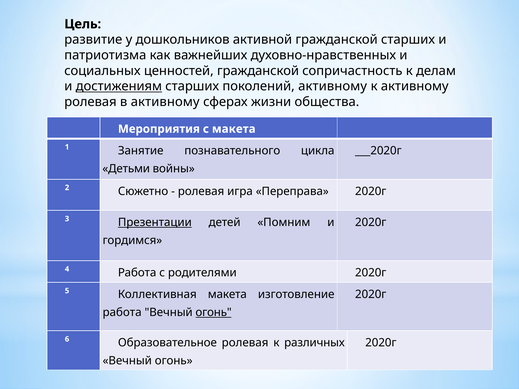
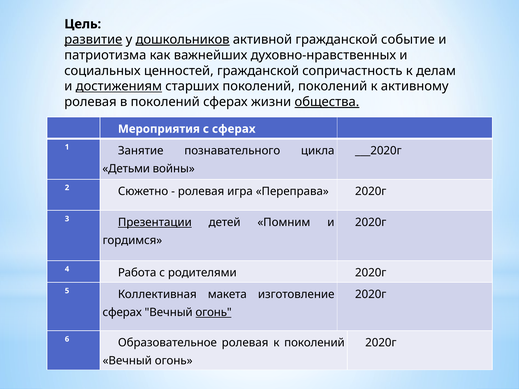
развитие underline: none -> present
дошкольников underline: none -> present
гражданской старших: старших -> событие
поколений активному: активному -> поколений
в активному: активному -> поколений
общества underline: none -> present
с макета: макета -> сферах
работа at (122, 313): работа -> сферах
к различных: различных -> поколений
